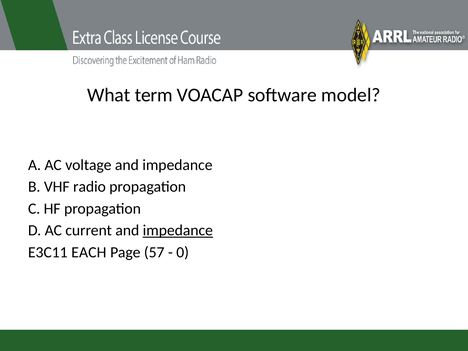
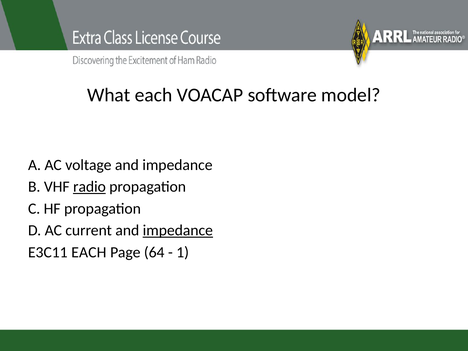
What term: term -> each
radio underline: none -> present
57: 57 -> 64
0: 0 -> 1
